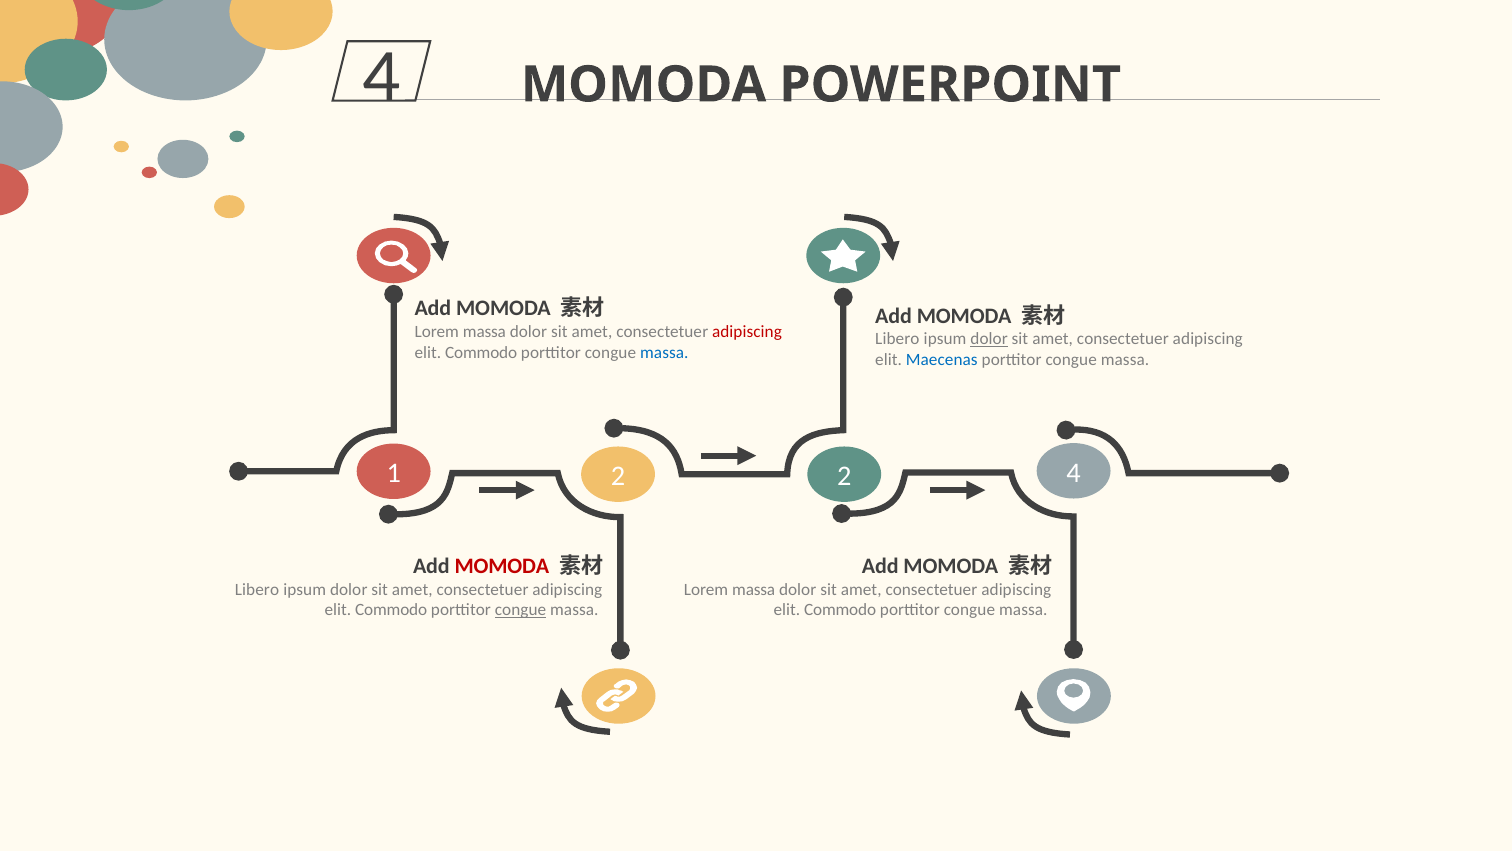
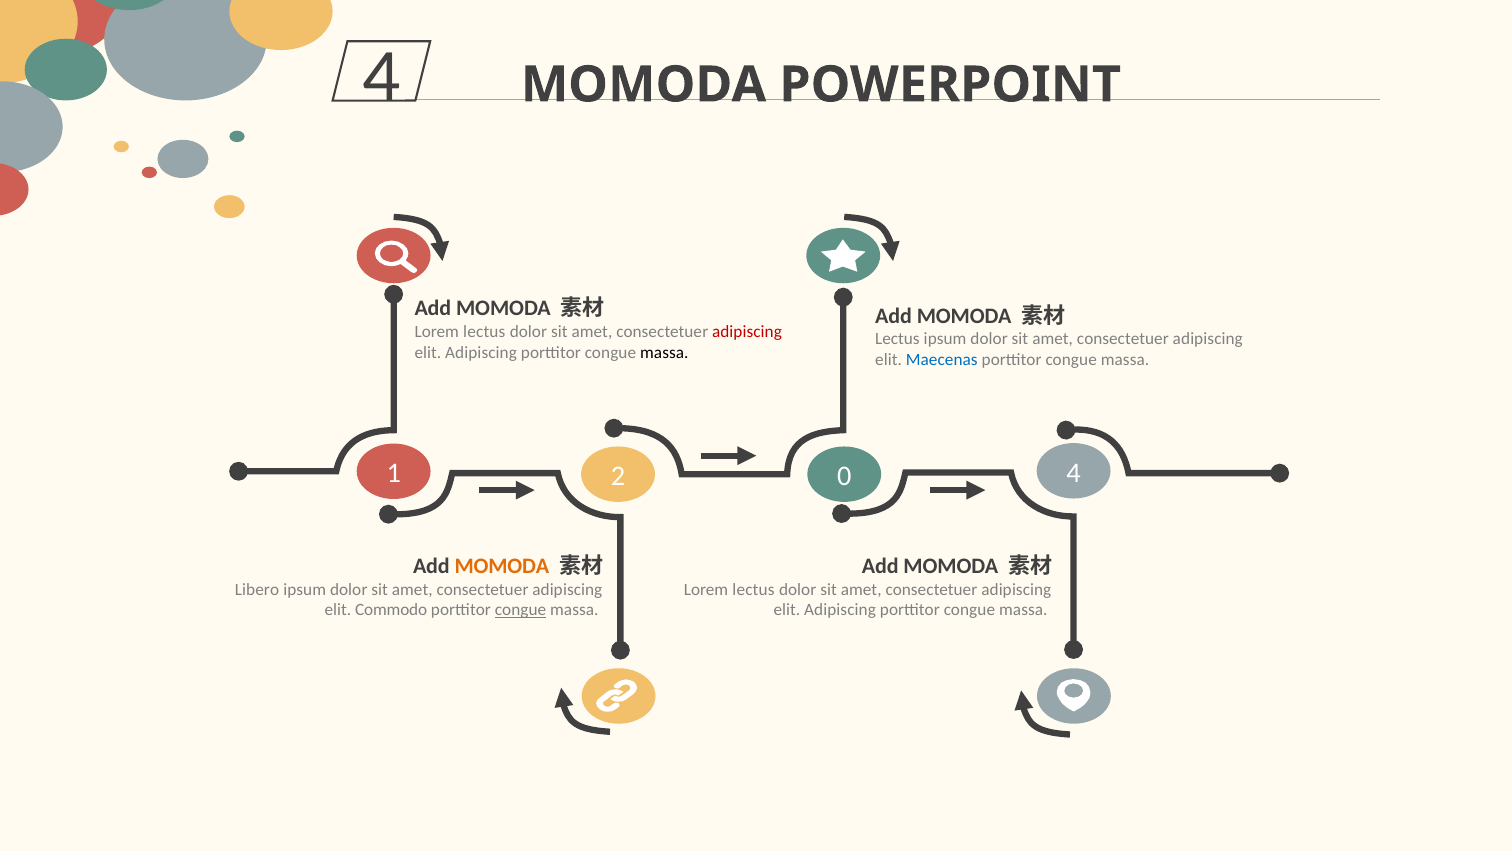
massa at (484, 332): massa -> lectus
Libero at (897, 339): Libero -> Lectus
dolor at (989, 339) underline: present -> none
Commodo at (481, 353): Commodo -> Adipiscing
massa at (664, 353) colour: blue -> black
1 2: 2 -> 0
MOMODA at (502, 566) colour: red -> orange
massa at (754, 589): massa -> lectus
Commodo at (840, 610): Commodo -> Adipiscing
